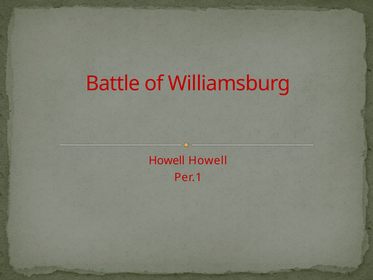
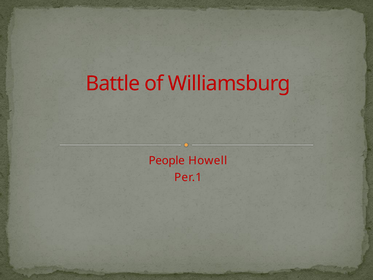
Howell at (167, 160): Howell -> People
